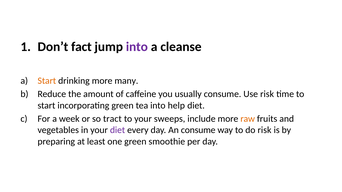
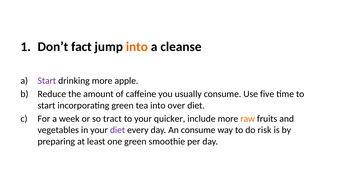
into at (137, 47) colour: purple -> orange
Start at (47, 81) colour: orange -> purple
many: many -> apple
Use risk: risk -> five
help: help -> over
sweeps: sweeps -> quicker
